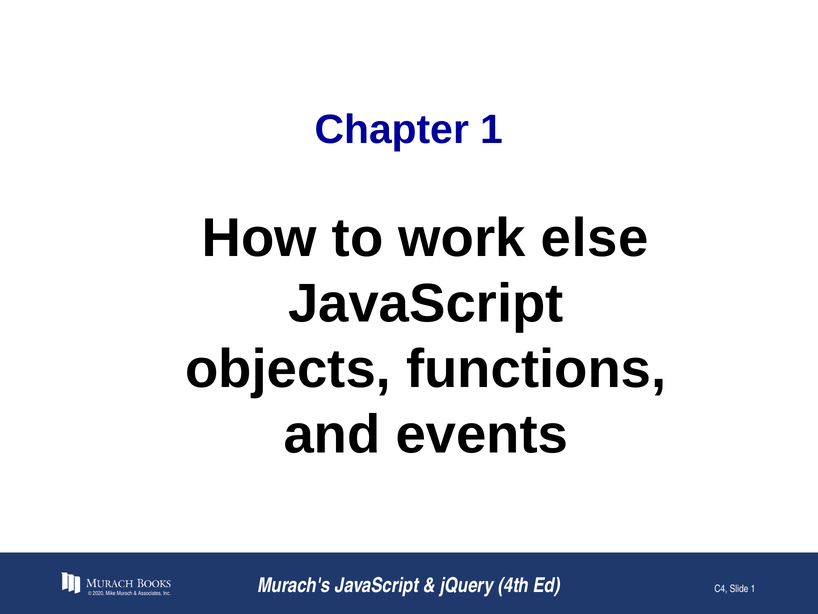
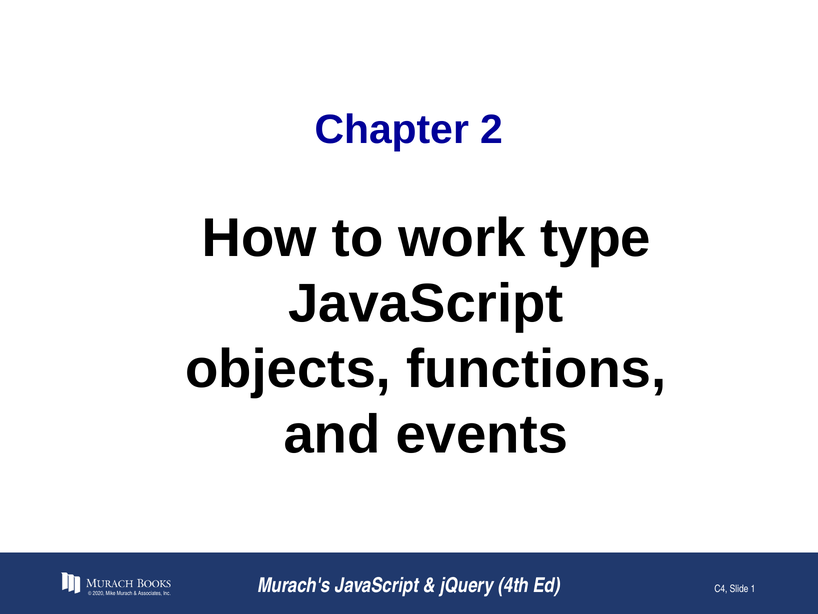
Chapter 1: 1 -> 2
else: else -> type
